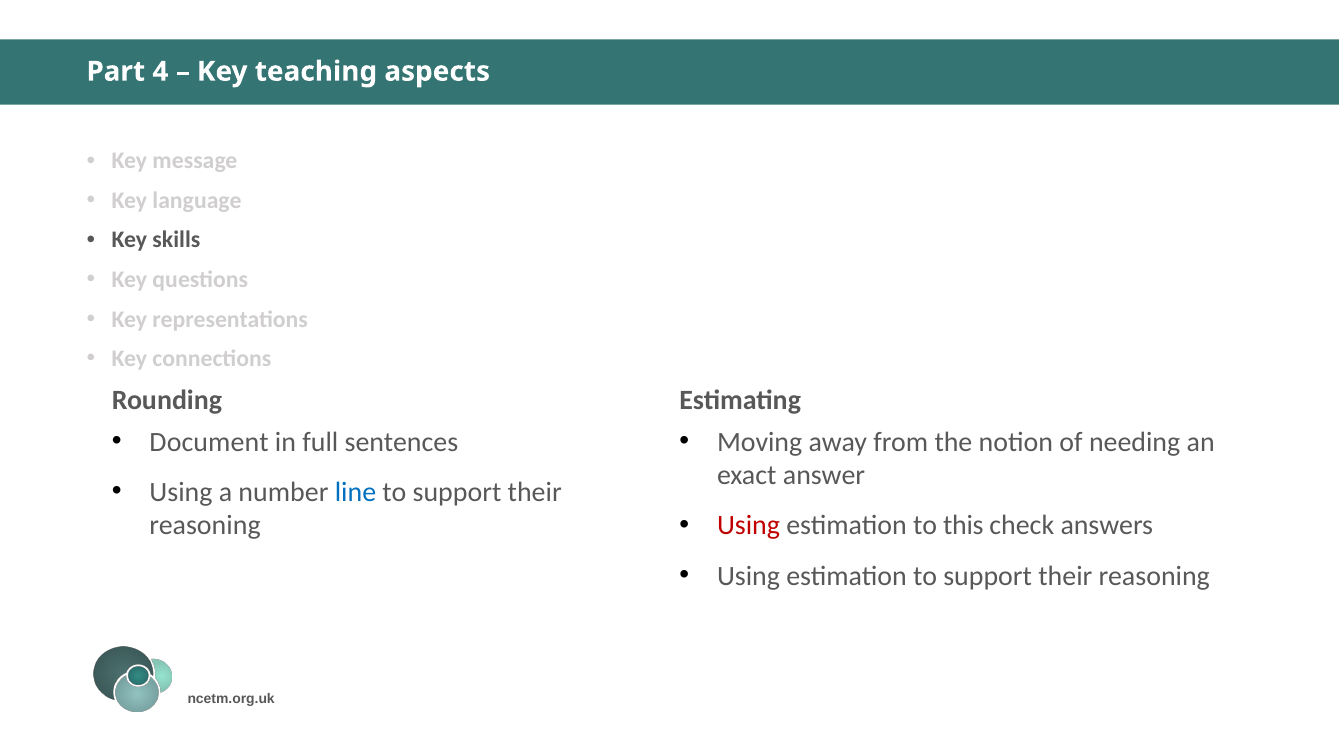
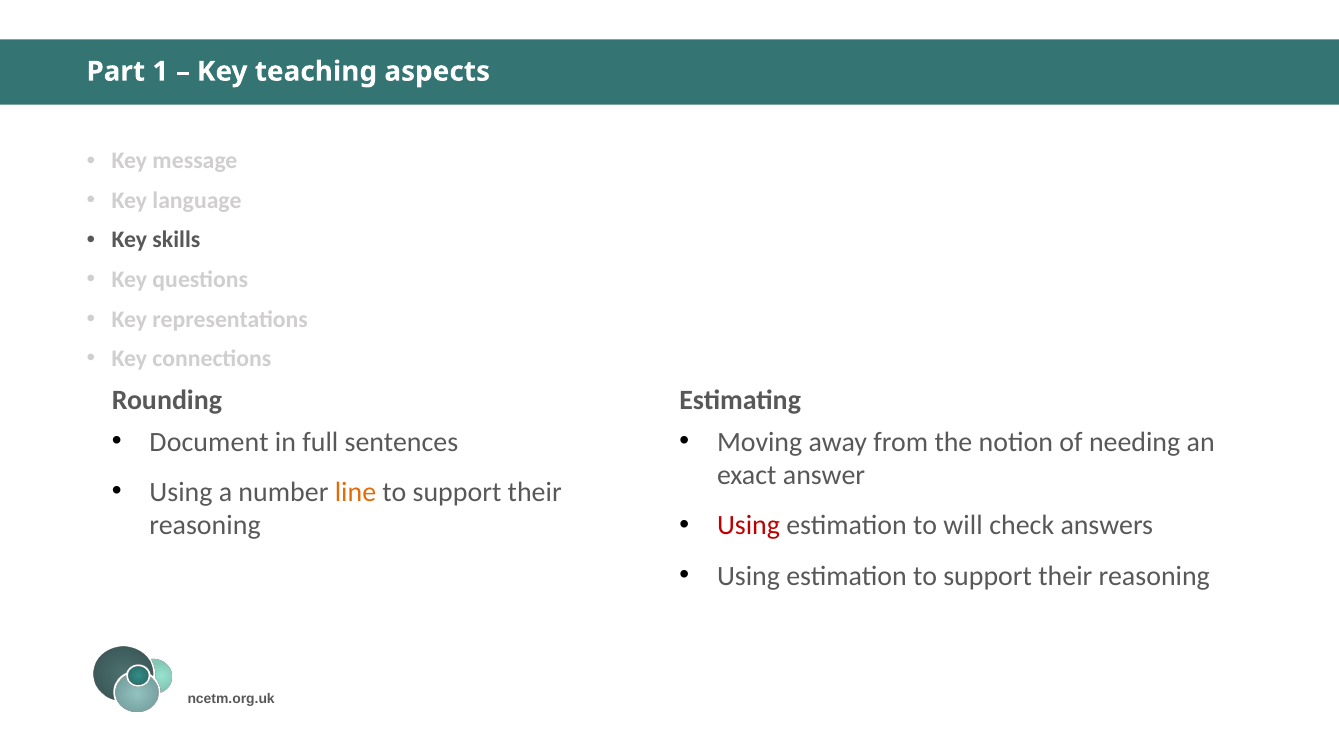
4: 4 -> 1
line colour: blue -> orange
this: this -> will
